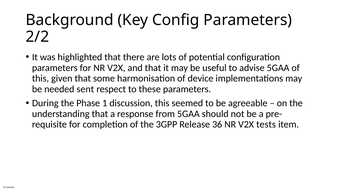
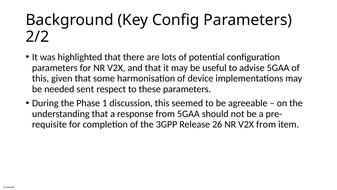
36: 36 -> 26
V2X tests: tests -> from
